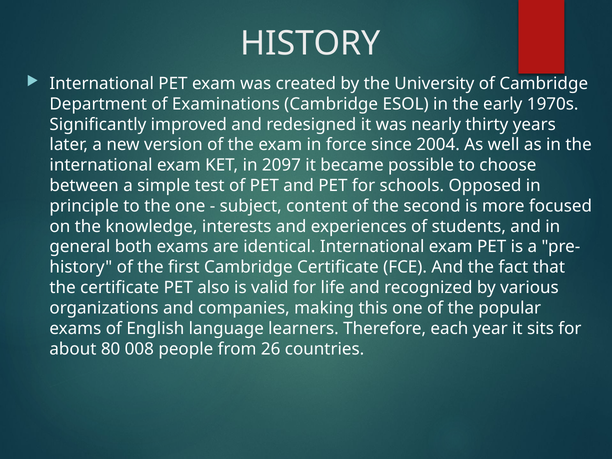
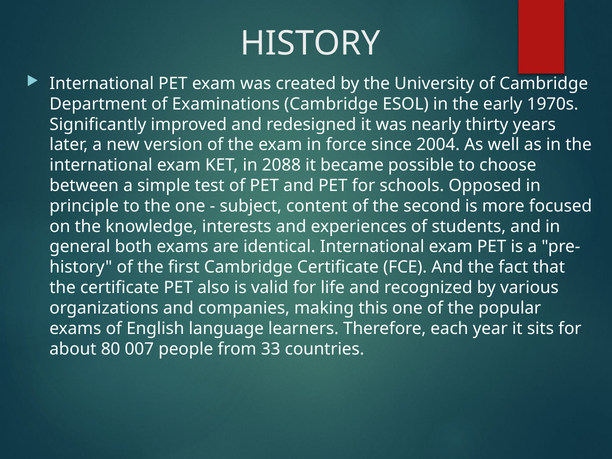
2097: 2097 -> 2088
008: 008 -> 007
26: 26 -> 33
